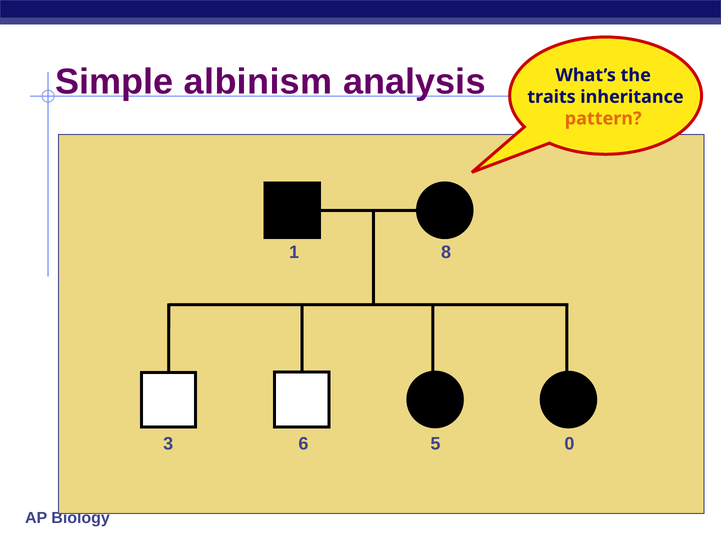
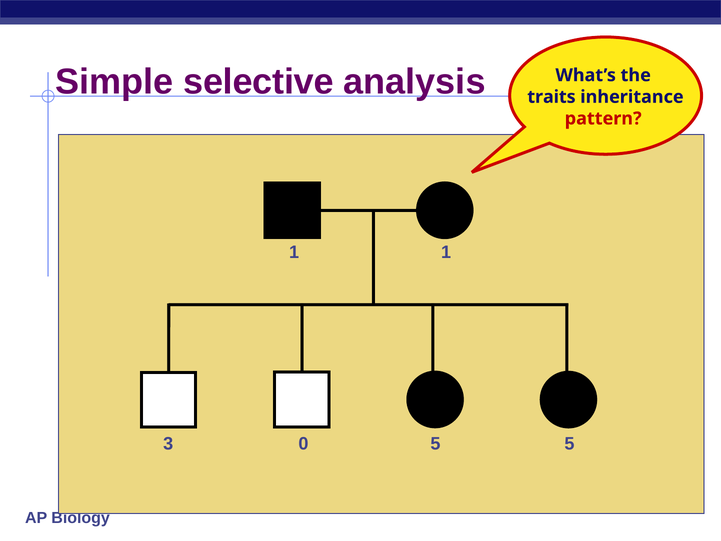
albinism: albinism -> selective
pattern colour: orange -> red
1 8: 8 -> 1
3 6: 6 -> 0
5 0: 0 -> 5
